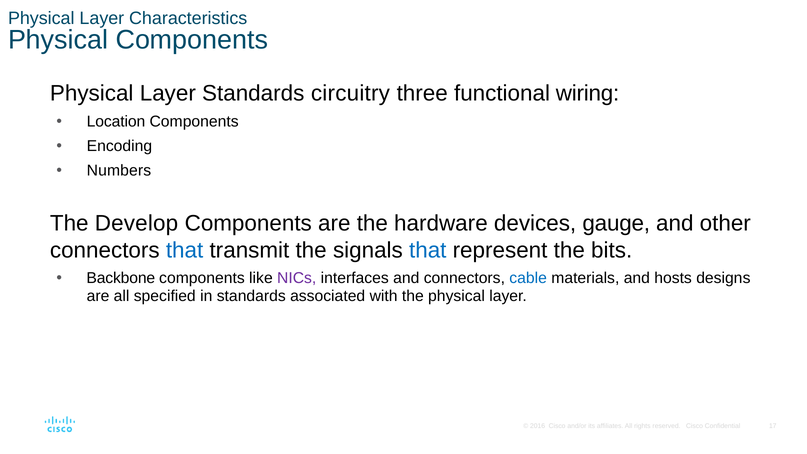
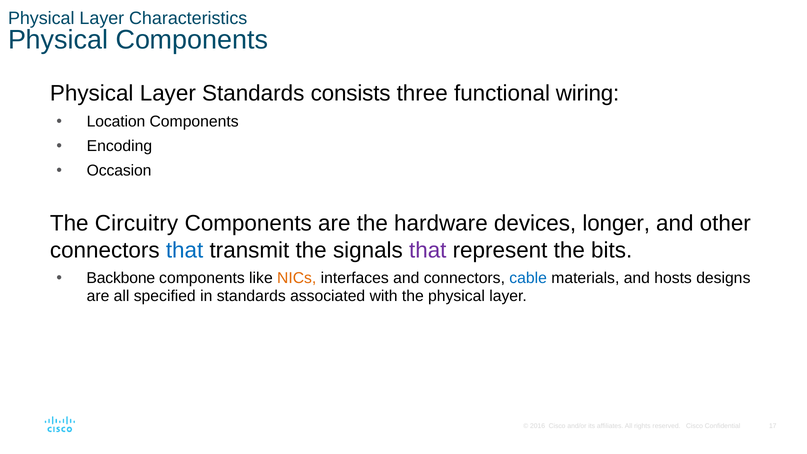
circuitry: circuitry -> consists
Numbers: Numbers -> Occasion
Develop: Develop -> Circuitry
gauge: gauge -> longer
that at (428, 250) colour: blue -> purple
NICs colour: purple -> orange
